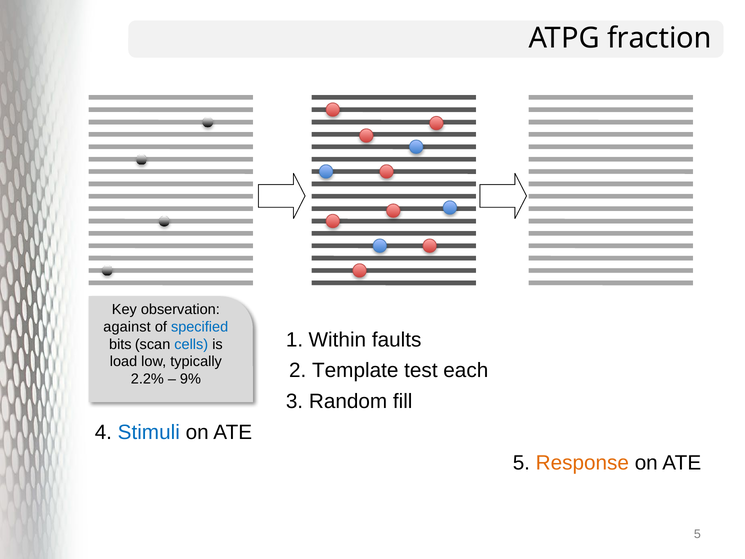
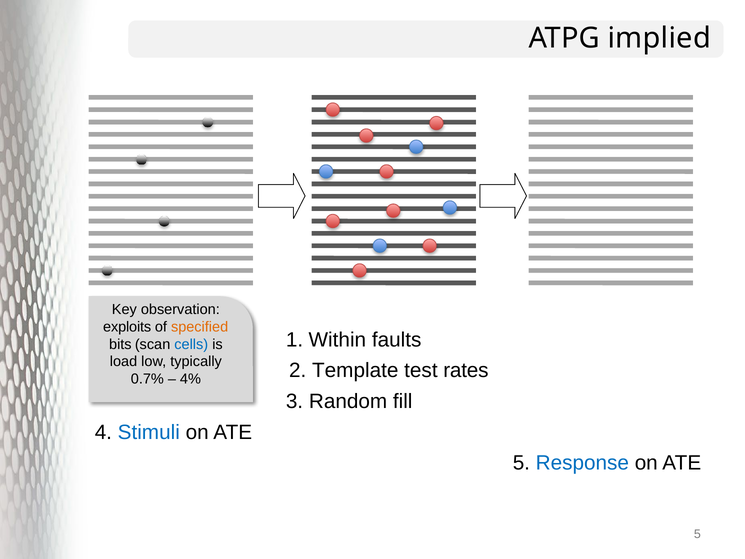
fraction: fraction -> implied
against: against -> exploits
specified colour: blue -> orange
each: each -> rates
2.2%: 2.2% -> 0.7%
9%: 9% -> 4%
Response colour: orange -> blue
